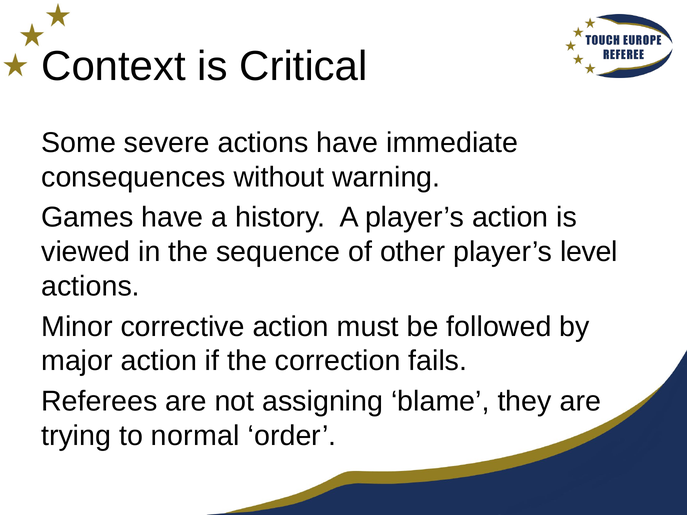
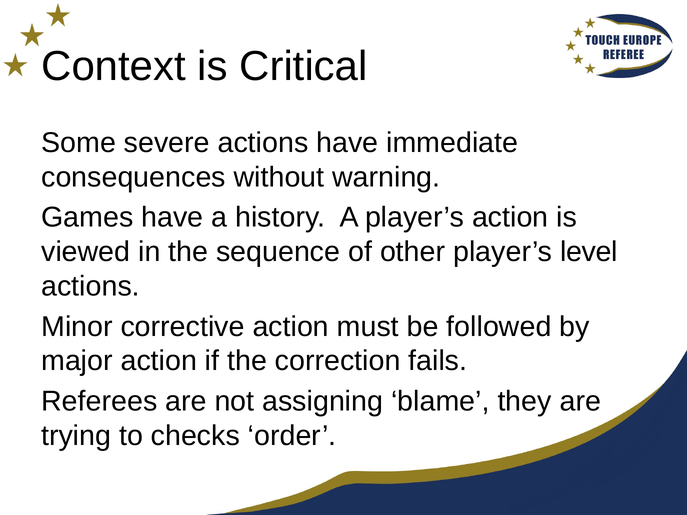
normal: normal -> checks
